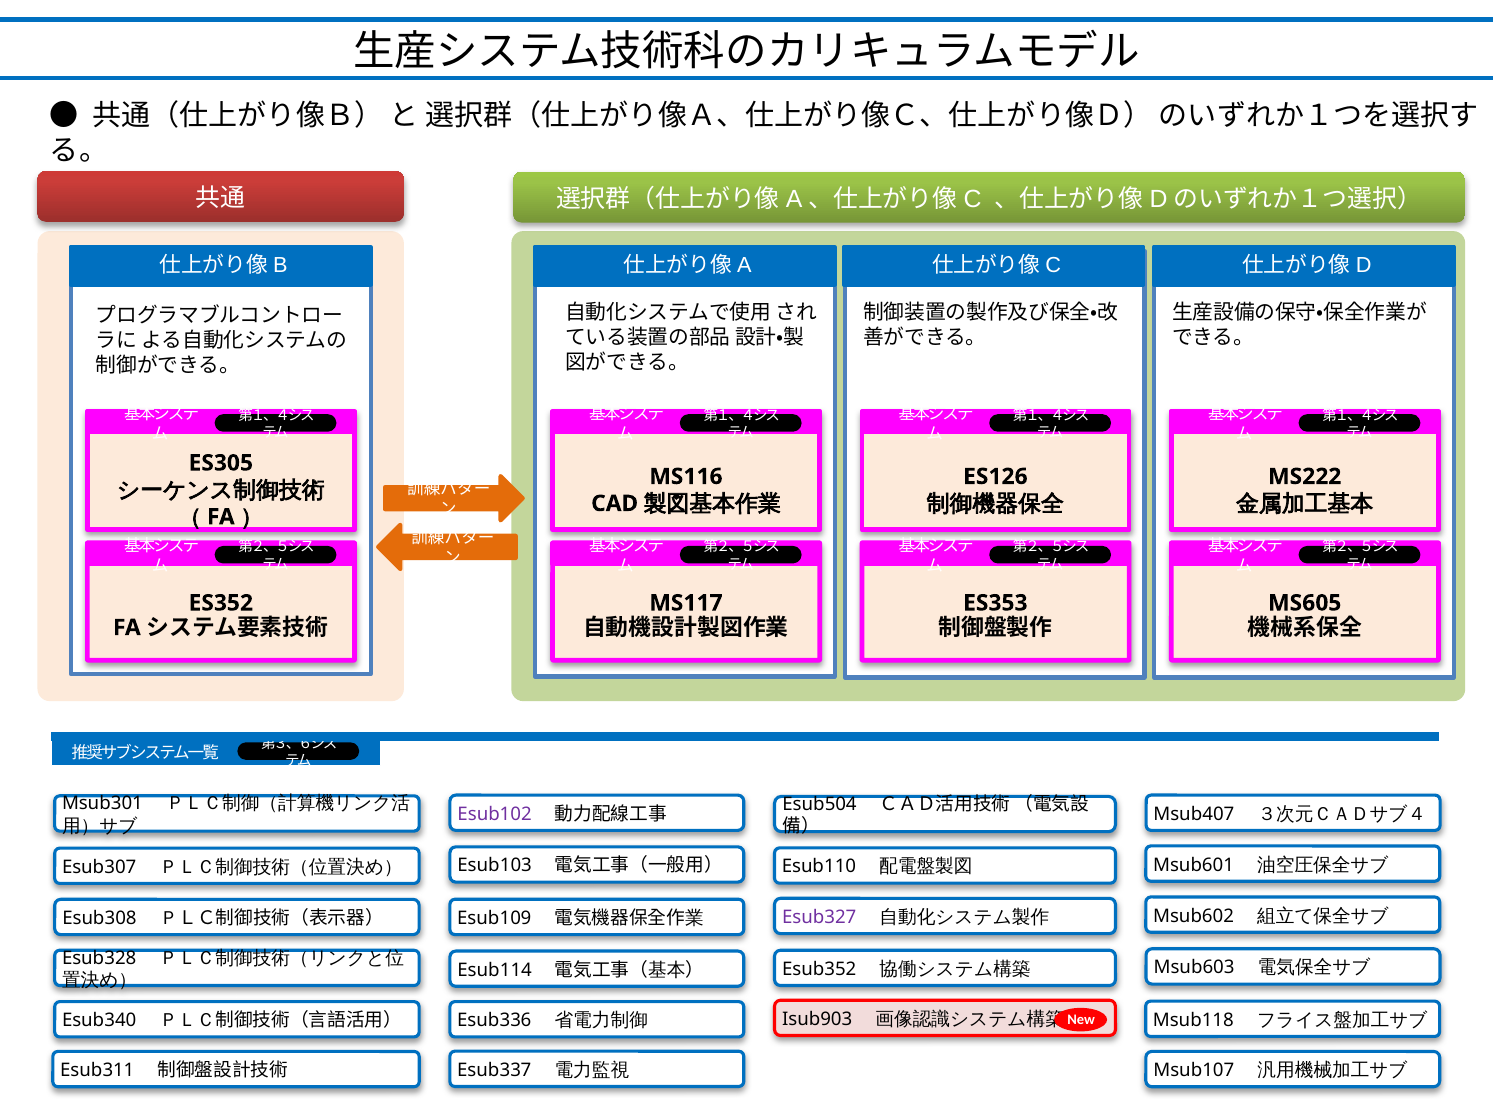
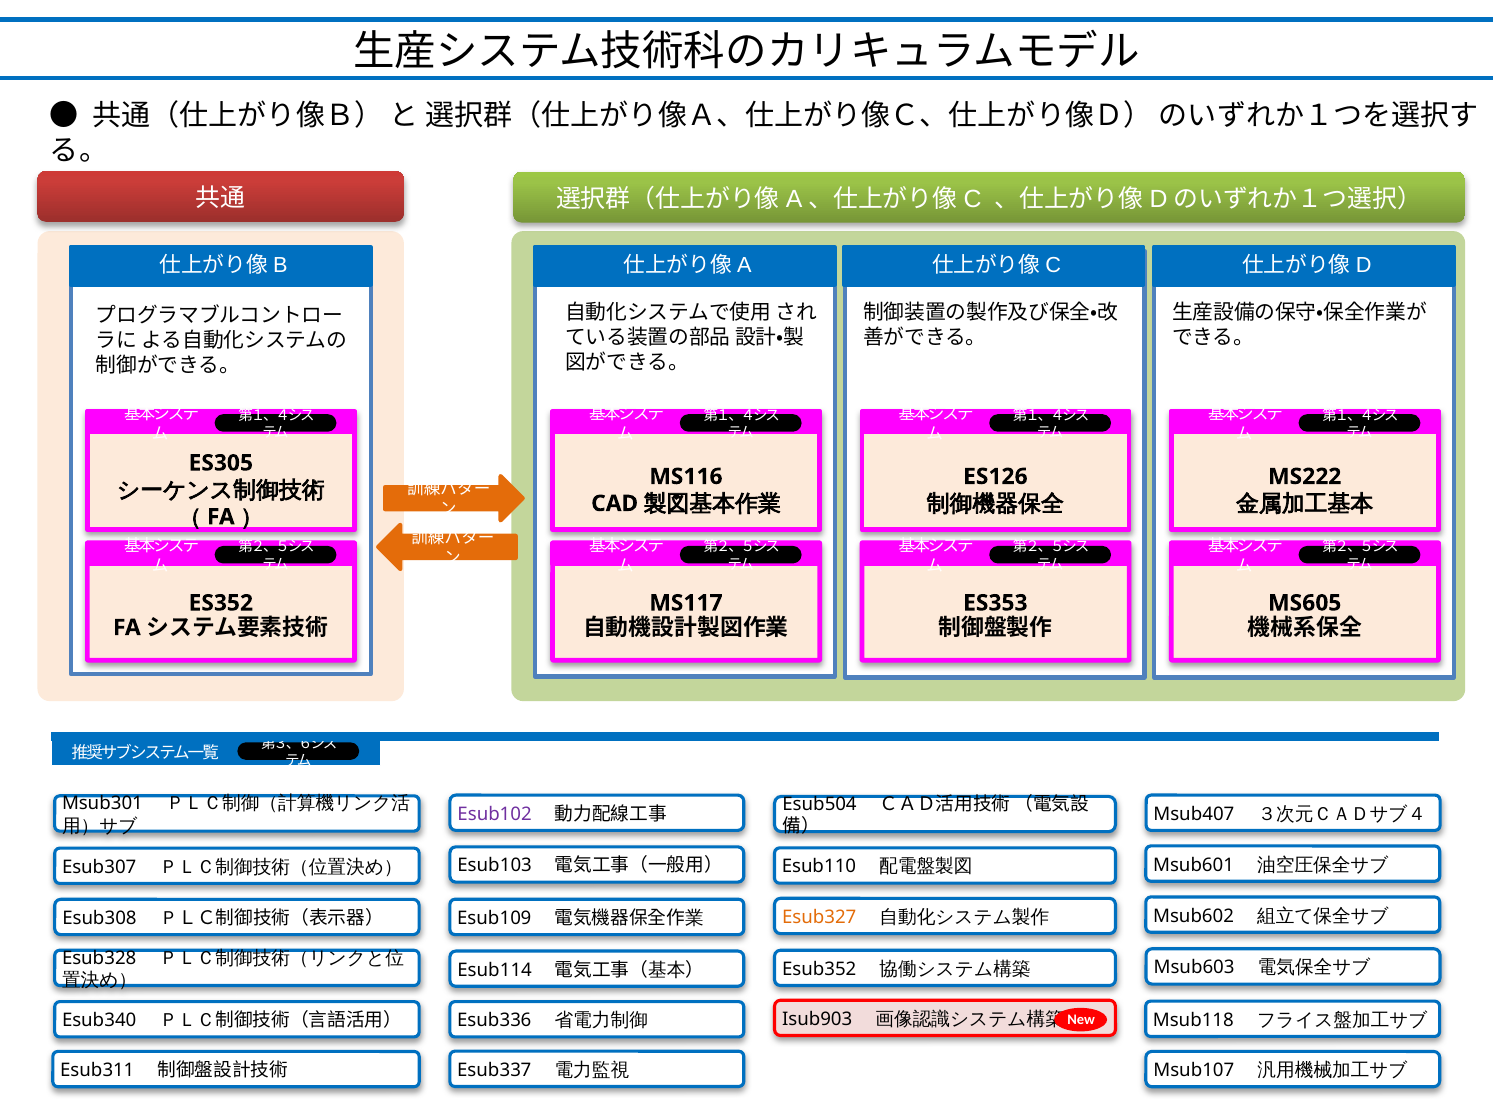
Esub327 colour: purple -> orange
